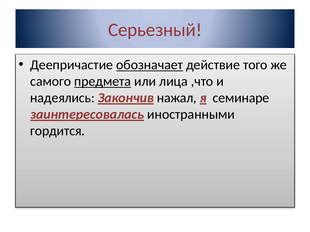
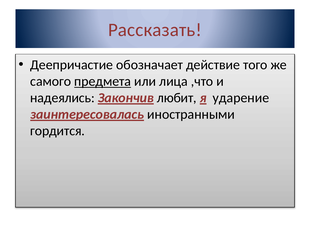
Серьезный: Серьезный -> Рассказать
обозначает underline: present -> none
нажал: нажал -> любит
семинаре: семинаре -> ударение
